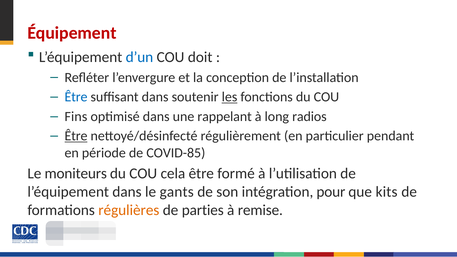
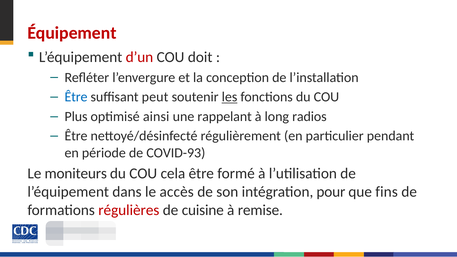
d’un colour: blue -> red
suffisant dans: dans -> peut
Fins: Fins -> Plus
optimisé dans: dans -> ainsi
Être at (76, 136) underline: present -> none
COVID-85: COVID-85 -> COVID-93
gants: gants -> accès
kits: kits -> fins
régulières colour: orange -> red
parties: parties -> cuisine
